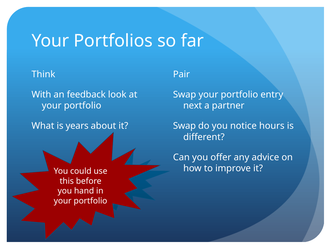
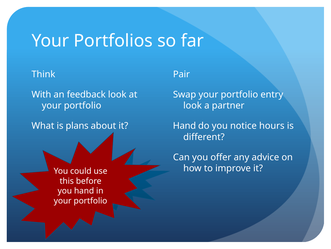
next at (193, 105): next -> look
years: years -> plans
Swap at (184, 126): Swap -> Hand
